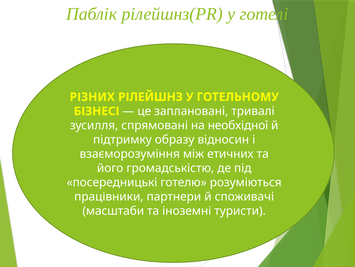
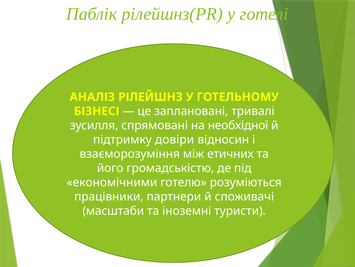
РІЗНИХ: РІЗНИХ -> АНАЛІЗ
образу: образу -> довіри
посередницькі: посередницькі -> економічними
